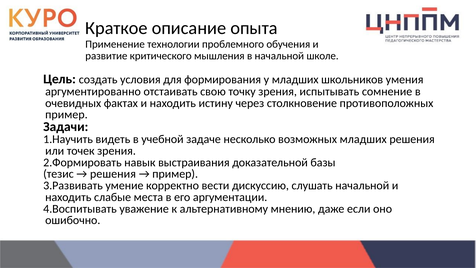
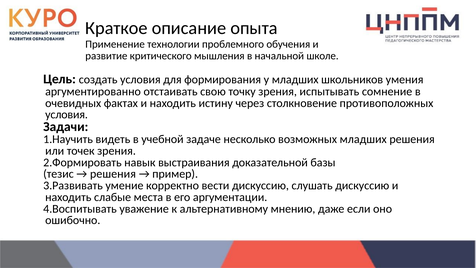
пример at (66, 115): пример -> условия
слушать начальной: начальной -> дискуссию
